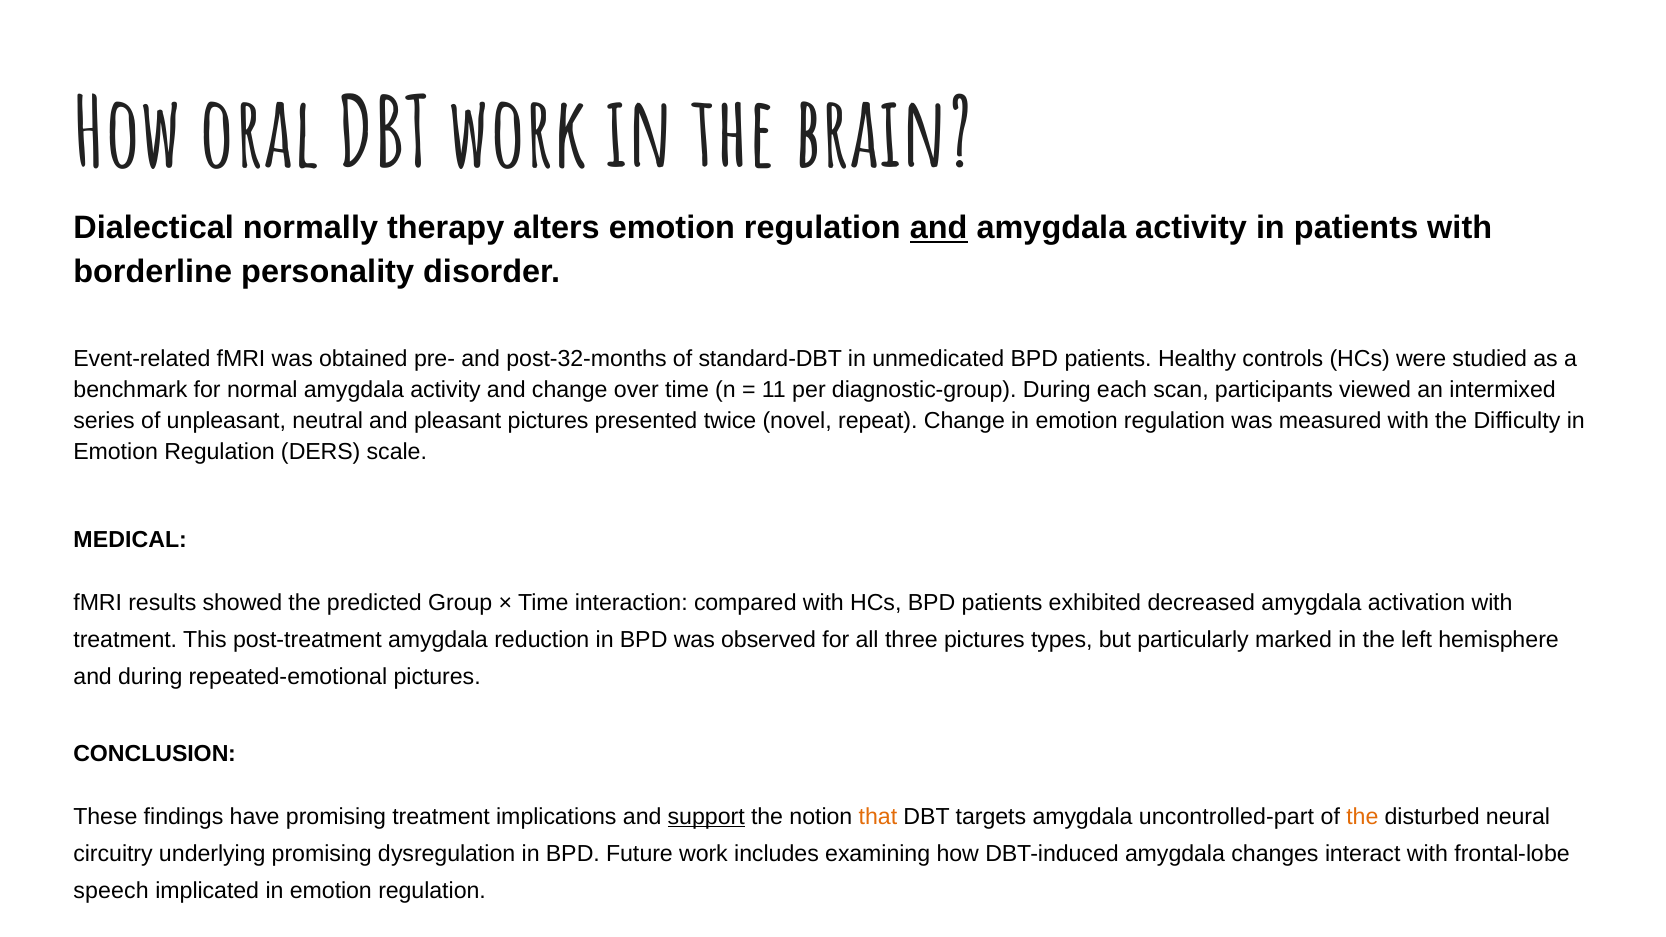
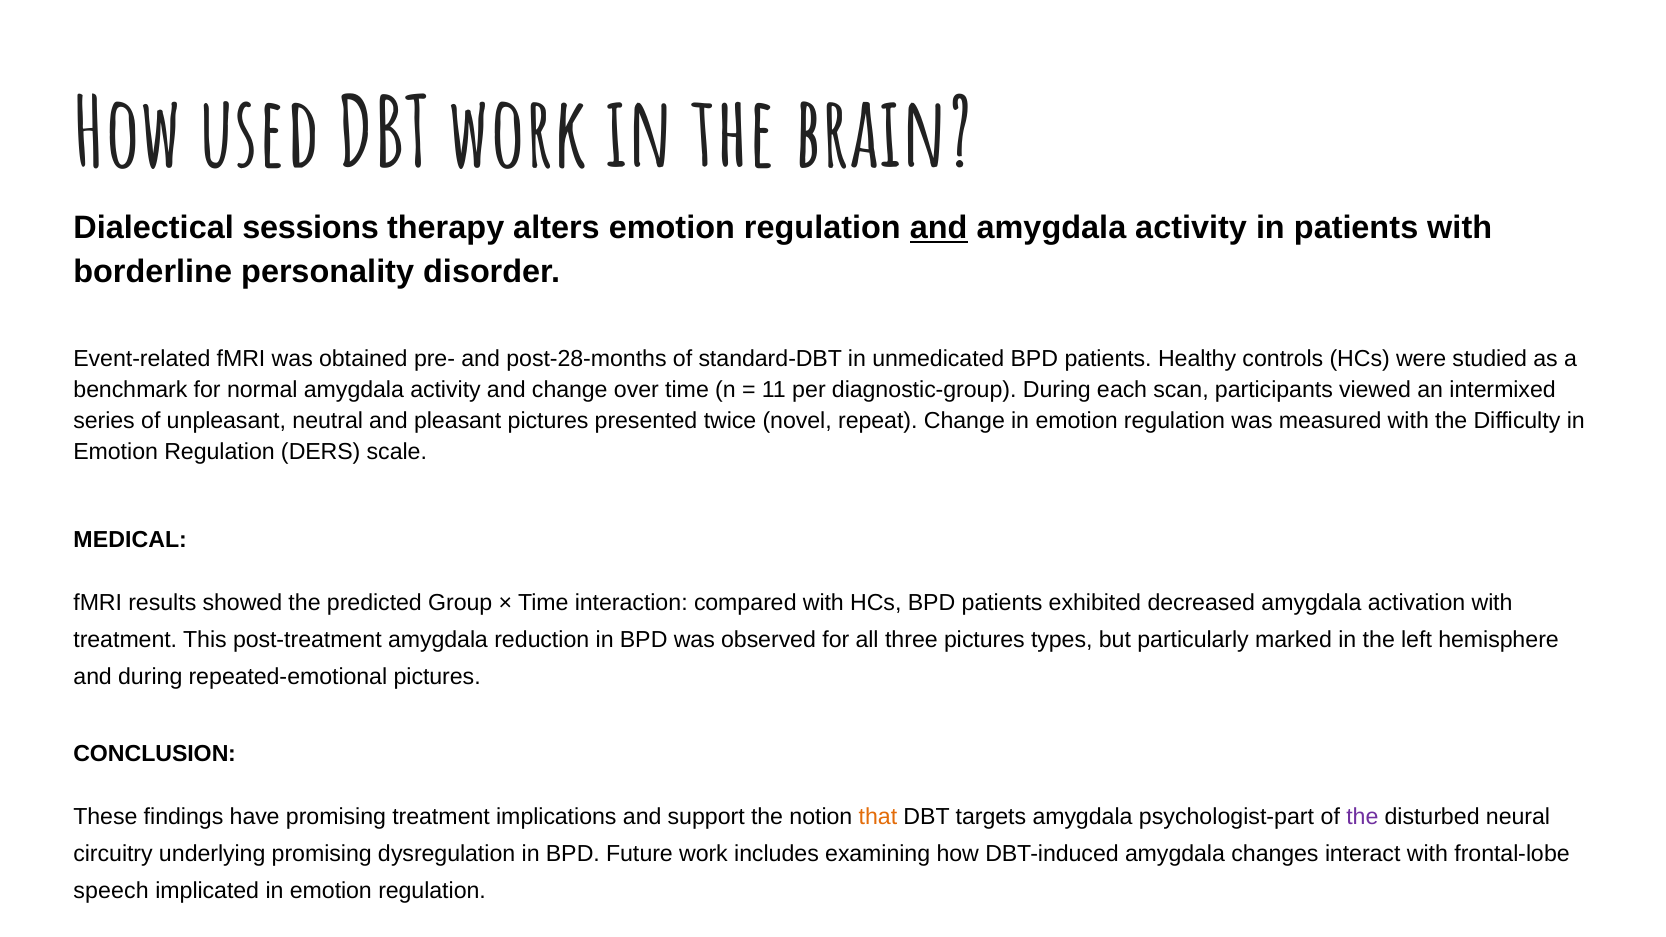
oral: oral -> used
normally: normally -> sessions
post-32-months: post-32-months -> post-28-months
support underline: present -> none
uncontrolled-part: uncontrolled-part -> psychologist-part
the at (1362, 817) colour: orange -> purple
